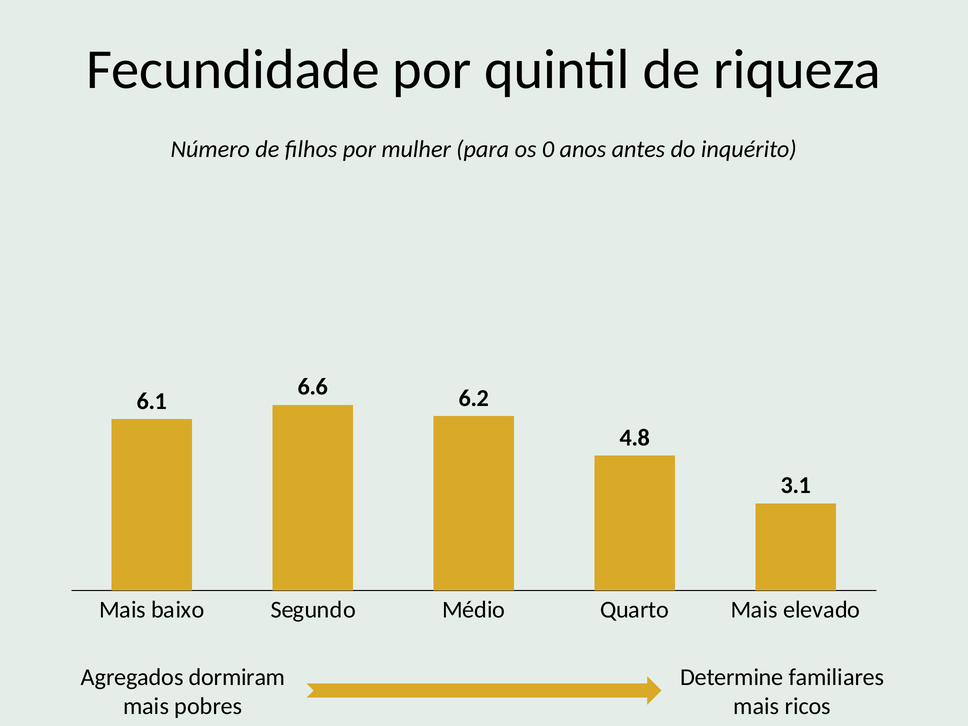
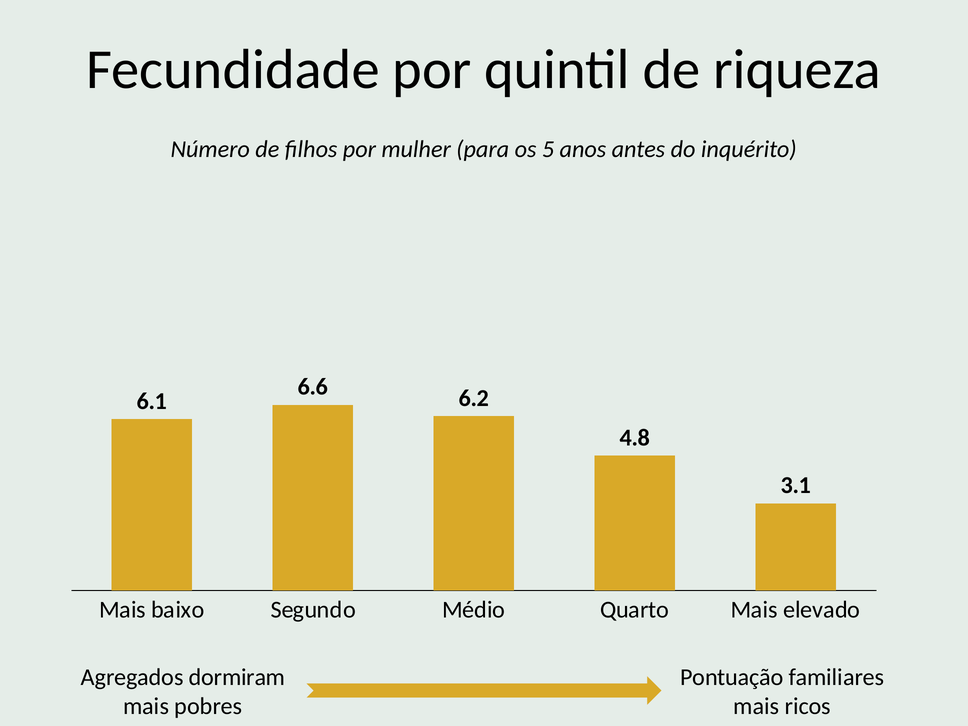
0: 0 -> 5
Determine: Determine -> Pontuação
